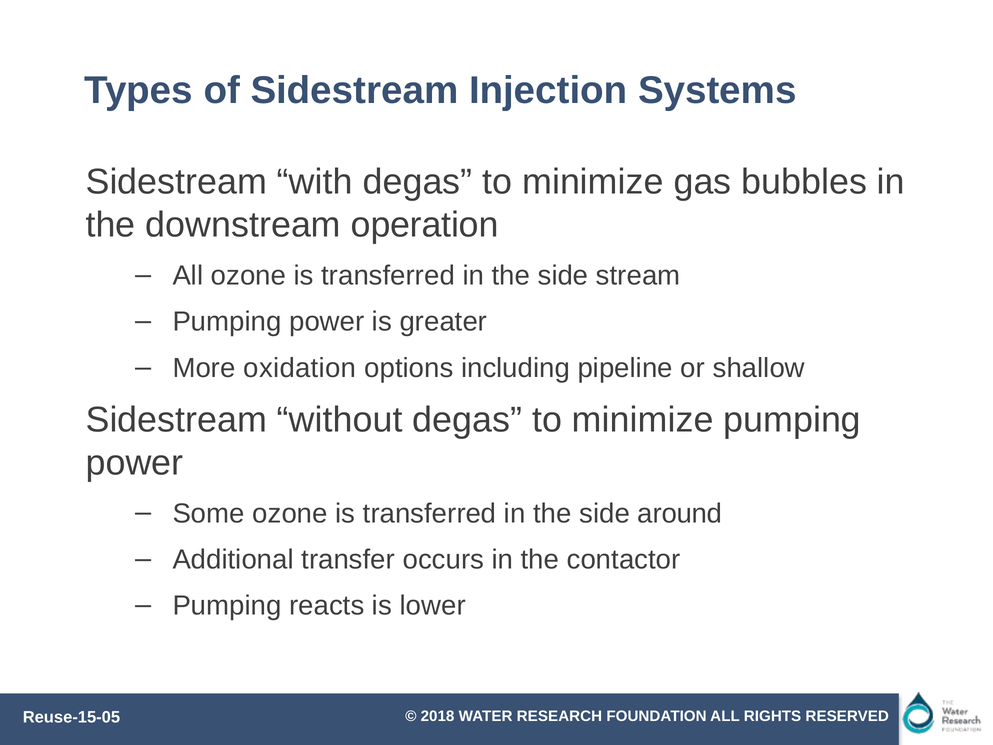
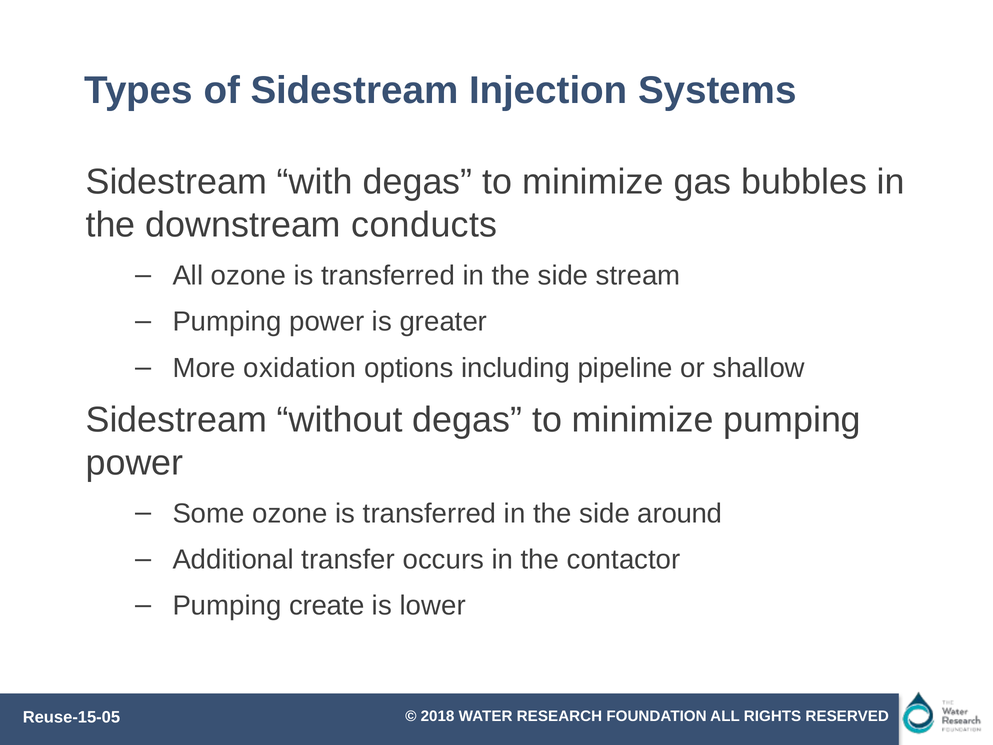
operation: operation -> conducts
reacts: reacts -> create
